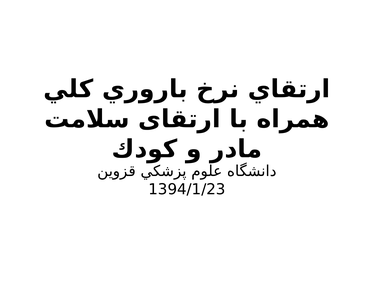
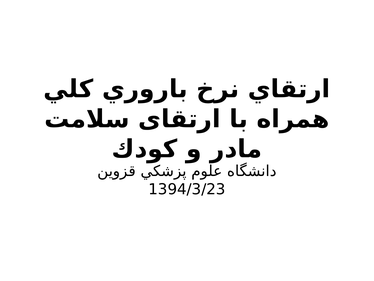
1394/1/23: 1394/1/23 -> 1394/3/23
